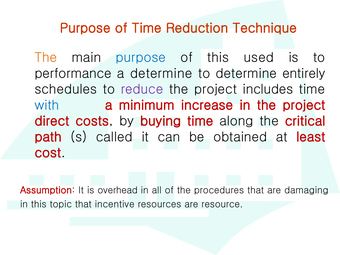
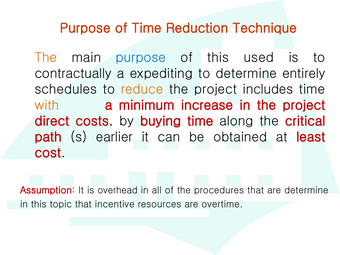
performance: performance -> contractually
a determine: determine -> expediting
reduce colour: purple -> orange
with colour: blue -> orange
called: called -> earlier
are damaging: damaging -> determine
resource: resource -> overtime
